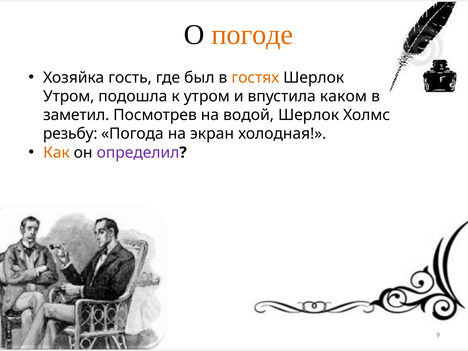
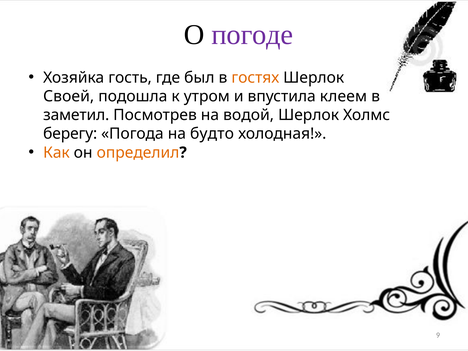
погоде colour: orange -> purple
Утром at (69, 96): Утром -> Своей
каком: каком -> клеем
резьбу: резьбу -> берегу
экран: экран -> будто
определил colour: purple -> orange
